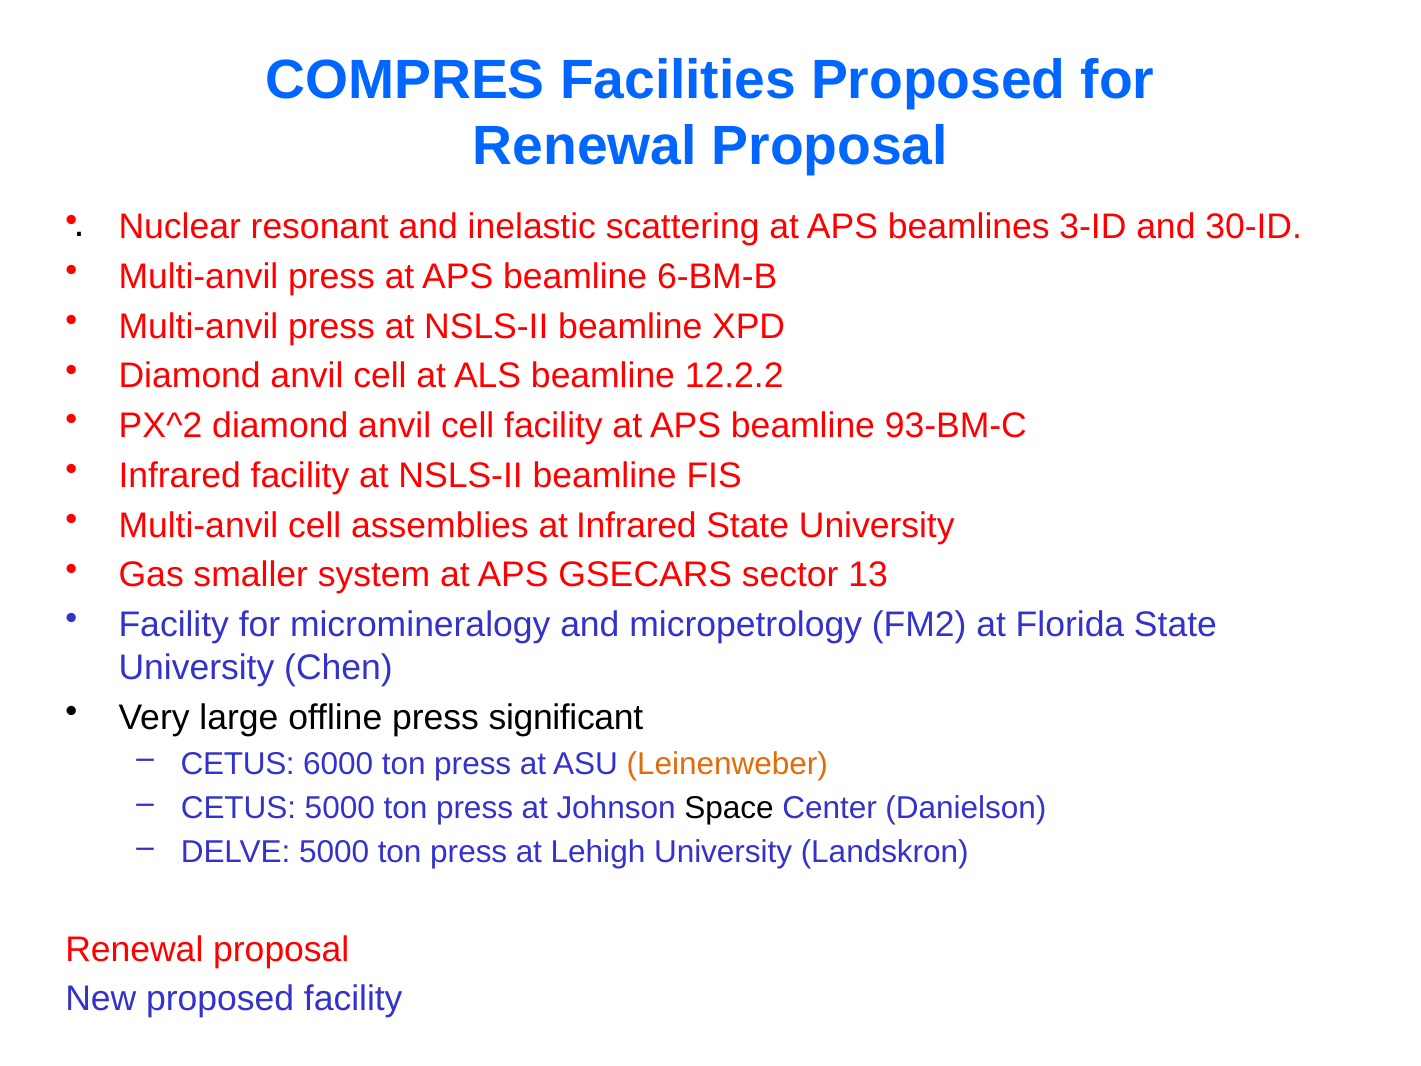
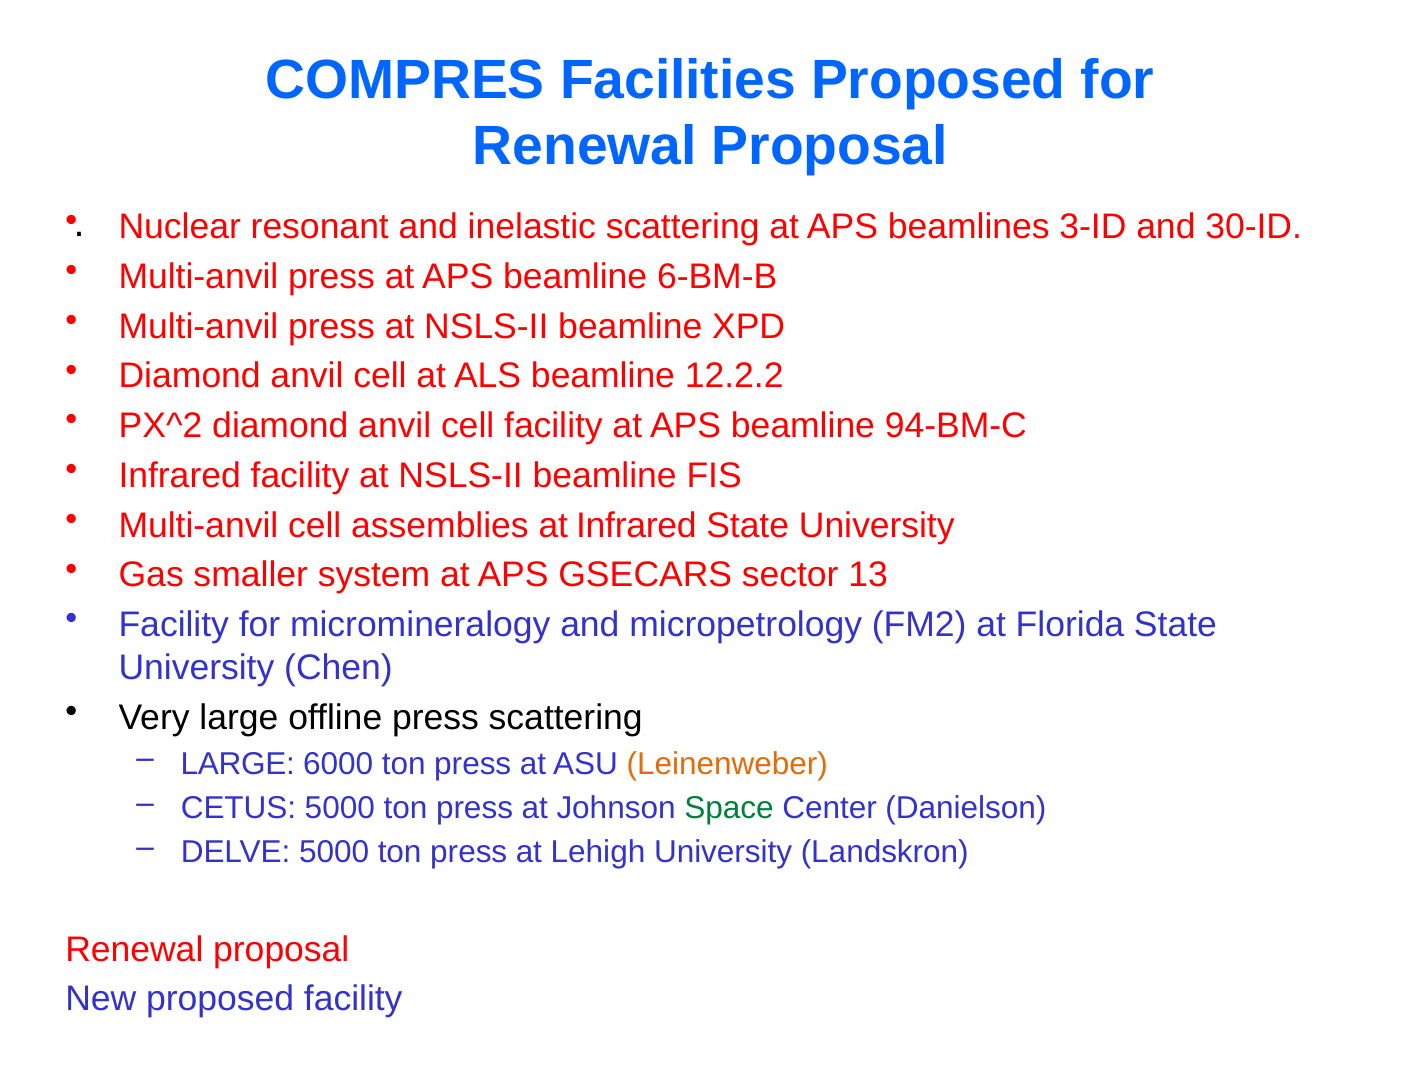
93-BM-C: 93-BM-C -> 94-BM-C
press significant: significant -> scattering
CETUS at (238, 763): CETUS -> LARGE
Space colour: black -> green
